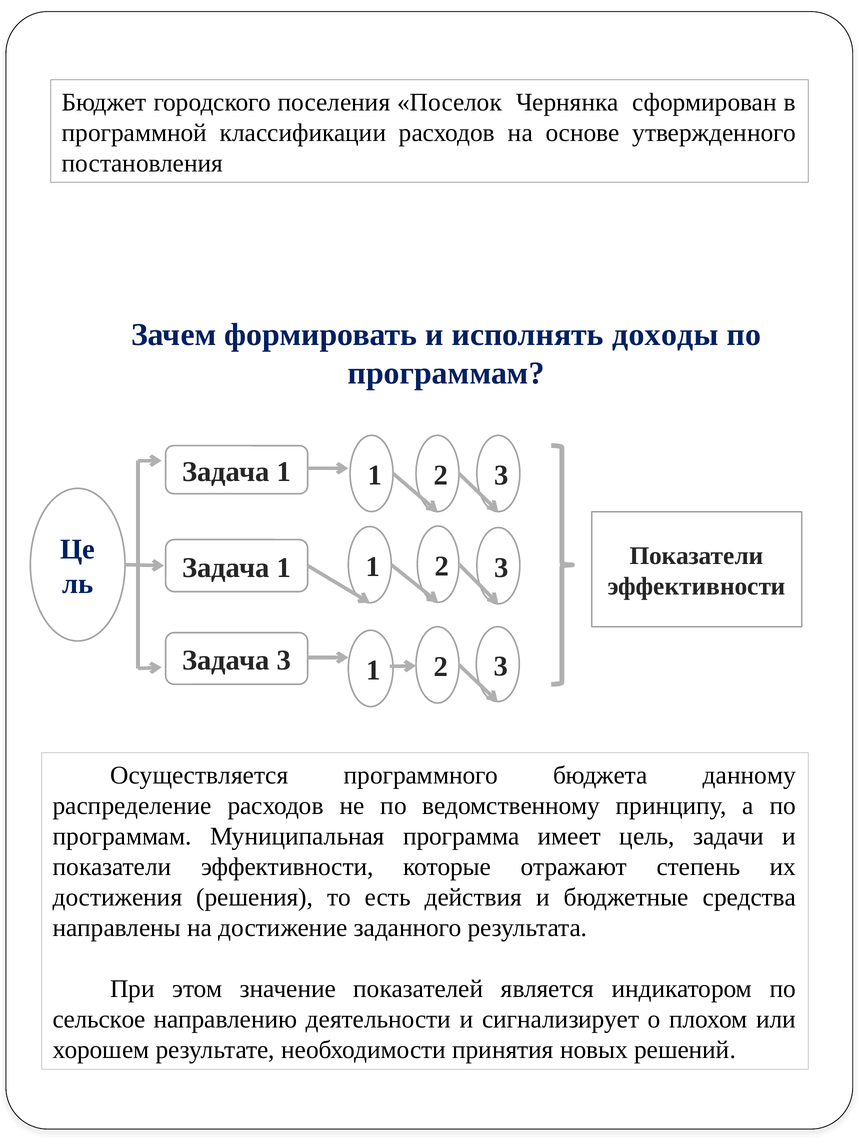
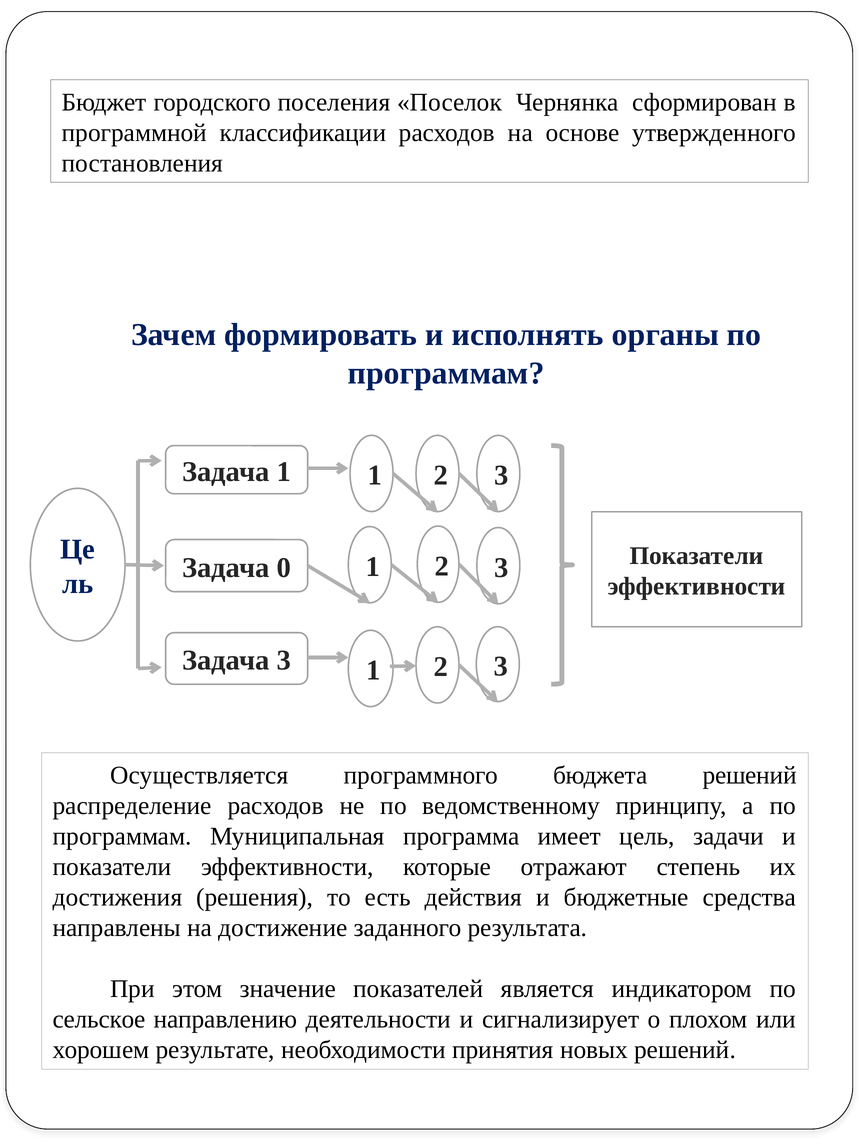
доходы: доходы -> органы
1 at (284, 568): 1 -> 0
бюджета данному: данному -> решений
